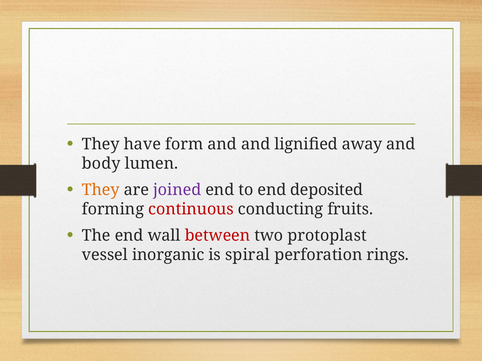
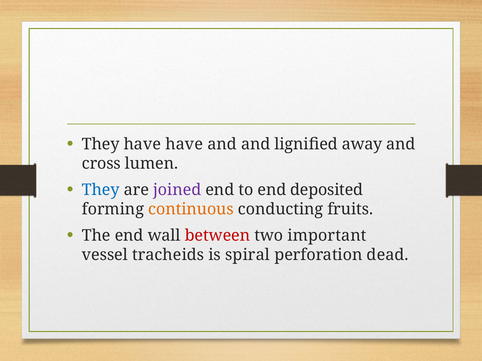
have form: form -> have
body: body -> cross
They at (101, 190) colour: orange -> blue
continuous colour: red -> orange
protoplast: protoplast -> important
inorganic: inorganic -> tracheids
rings: rings -> dead
